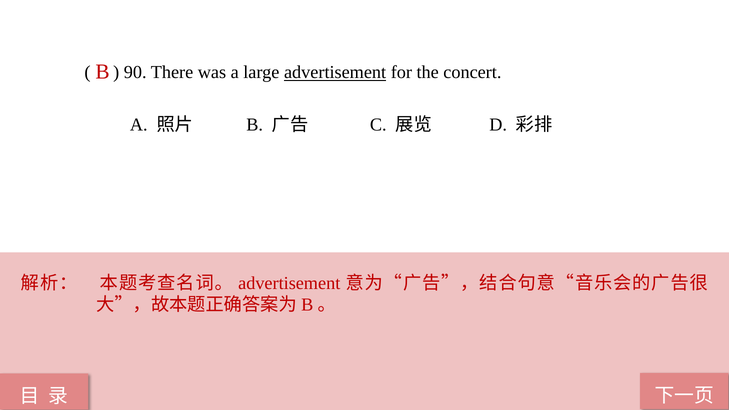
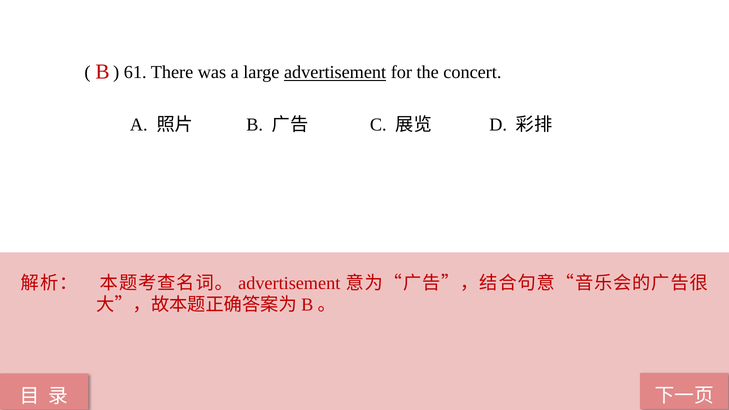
90: 90 -> 61
